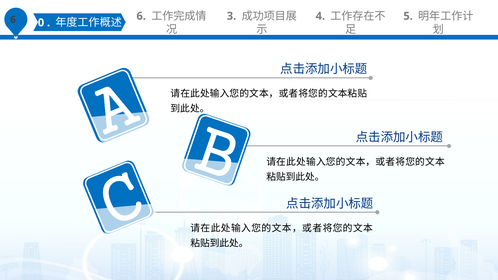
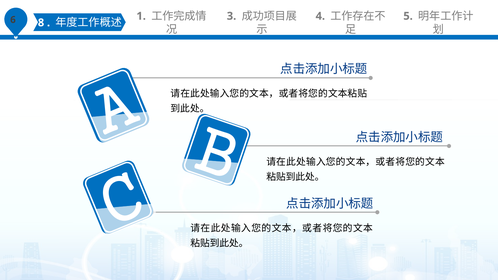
0: 0 -> 8
6 at (141, 16): 6 -> 1
